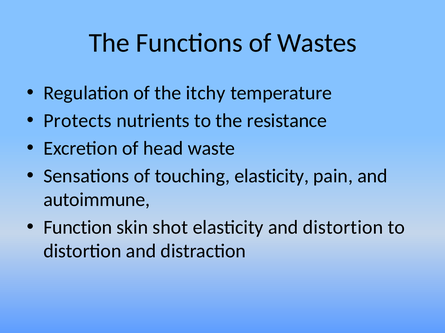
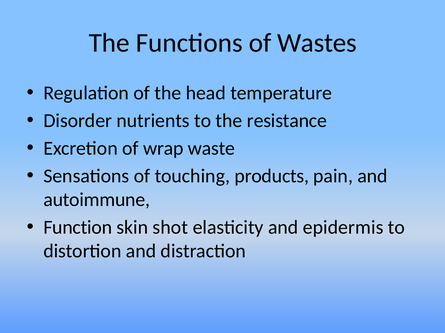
itchy: itchy -> head
Protects: Protects -> Disorder
head: head -> wrap
touching elasticity: elasticity -> products
and distortion: distortion -> epidermis
